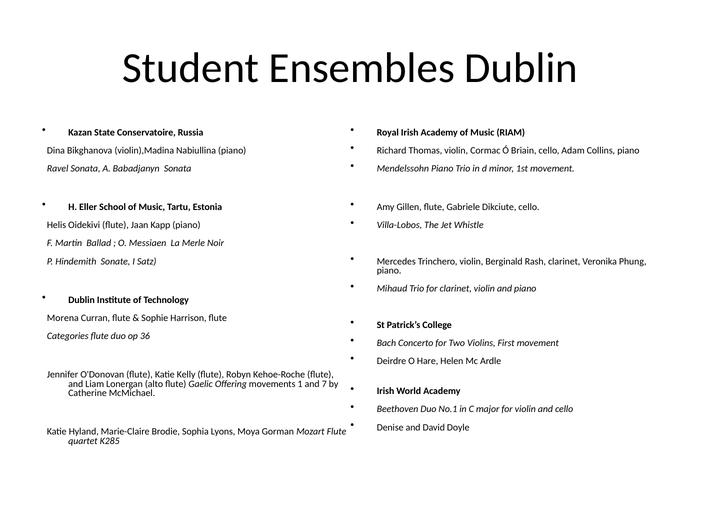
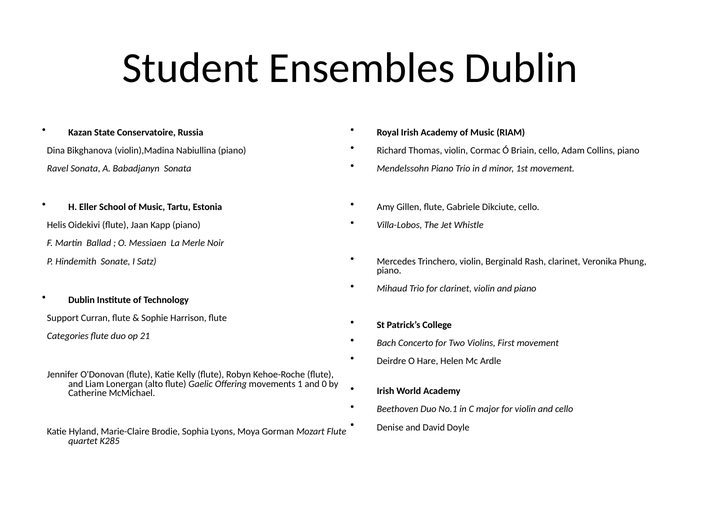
Morena: Morena -> Support
36: 36 -> 21
7: 7 -> 0
